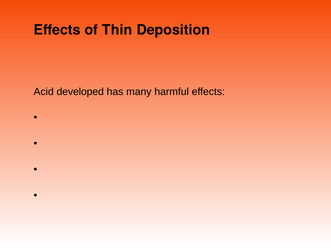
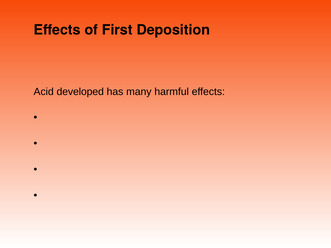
Thin: Thin -> First
